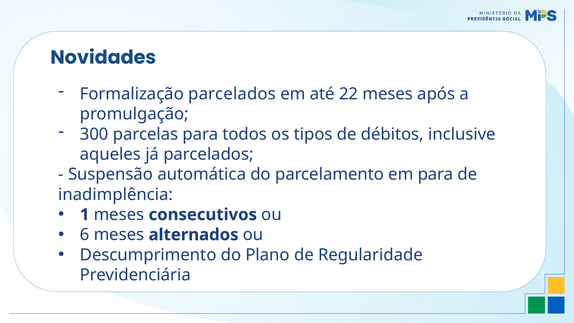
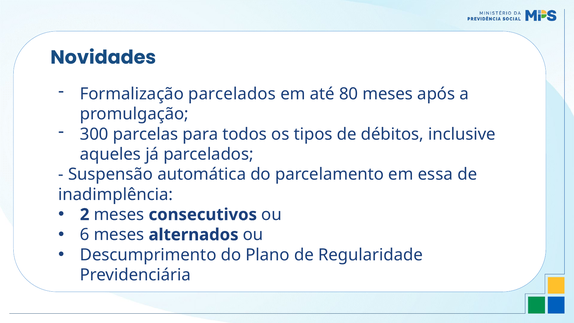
22: 22 -> 80
em para: para -> essa
1: 1 -> 2
